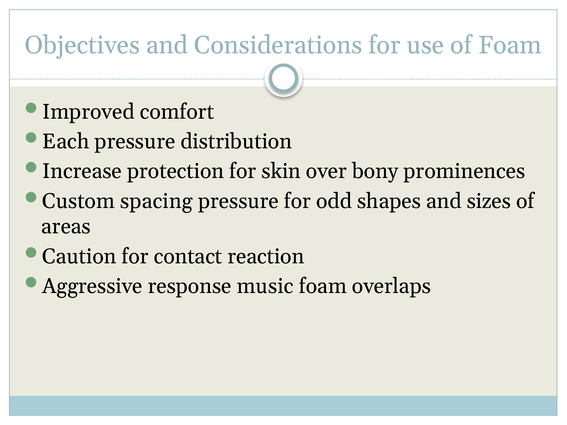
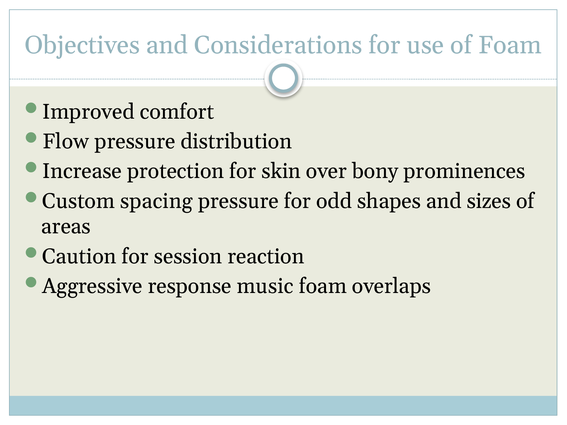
Each: Each -> Flow
contact: contact -> session
